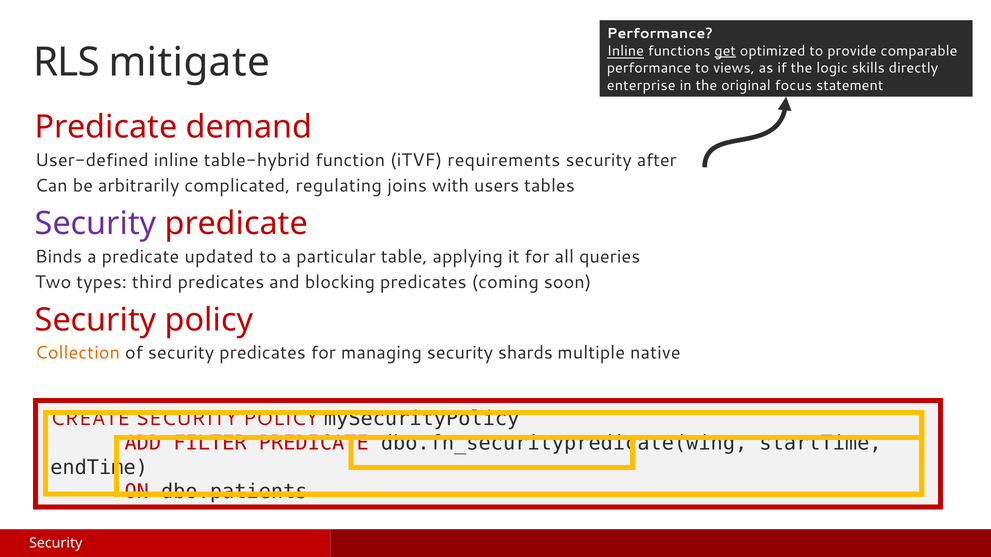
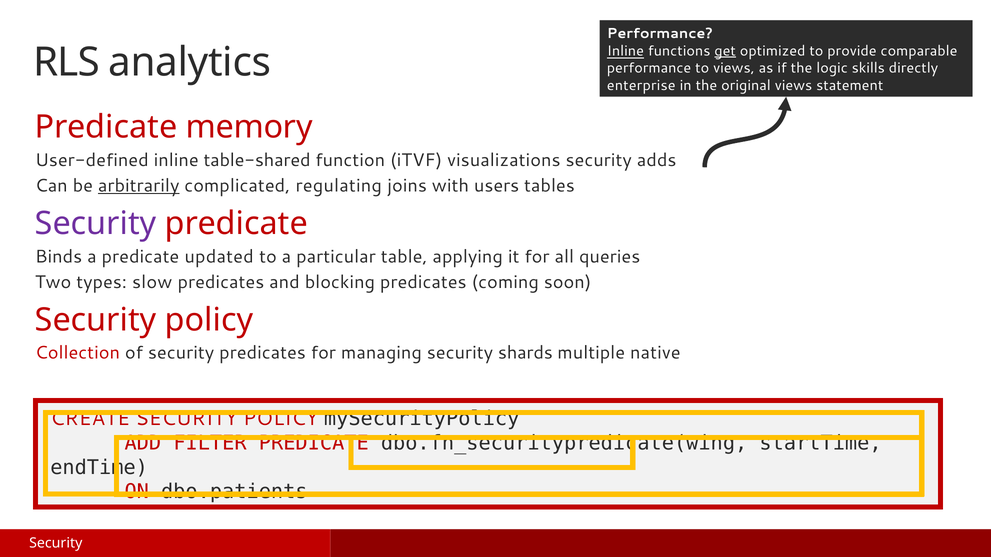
mitigate: mitigate -> analytics
original focus: focus -> views
demand: demand -> memory
table-hybrid: table-hybrid -> table-shared
requirements: requirements -> visualizations
after: after -> adds
arbitrarily underline: none -> present
third: third -> slow
Collection colour: orange -> red
